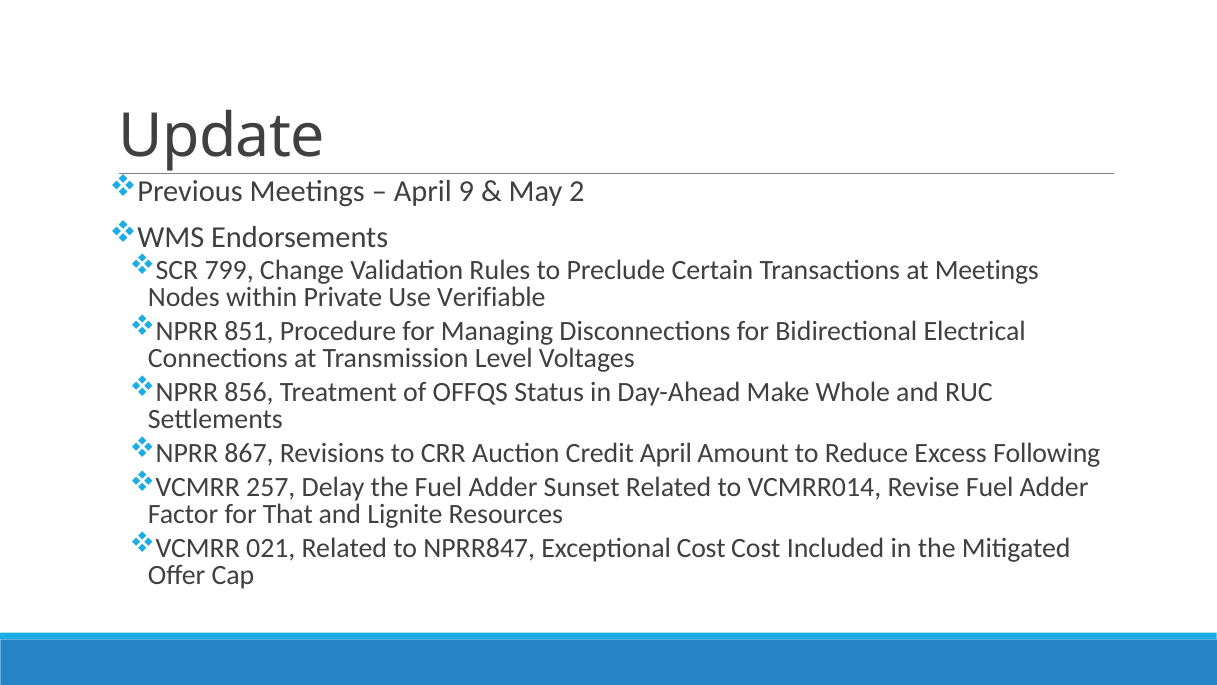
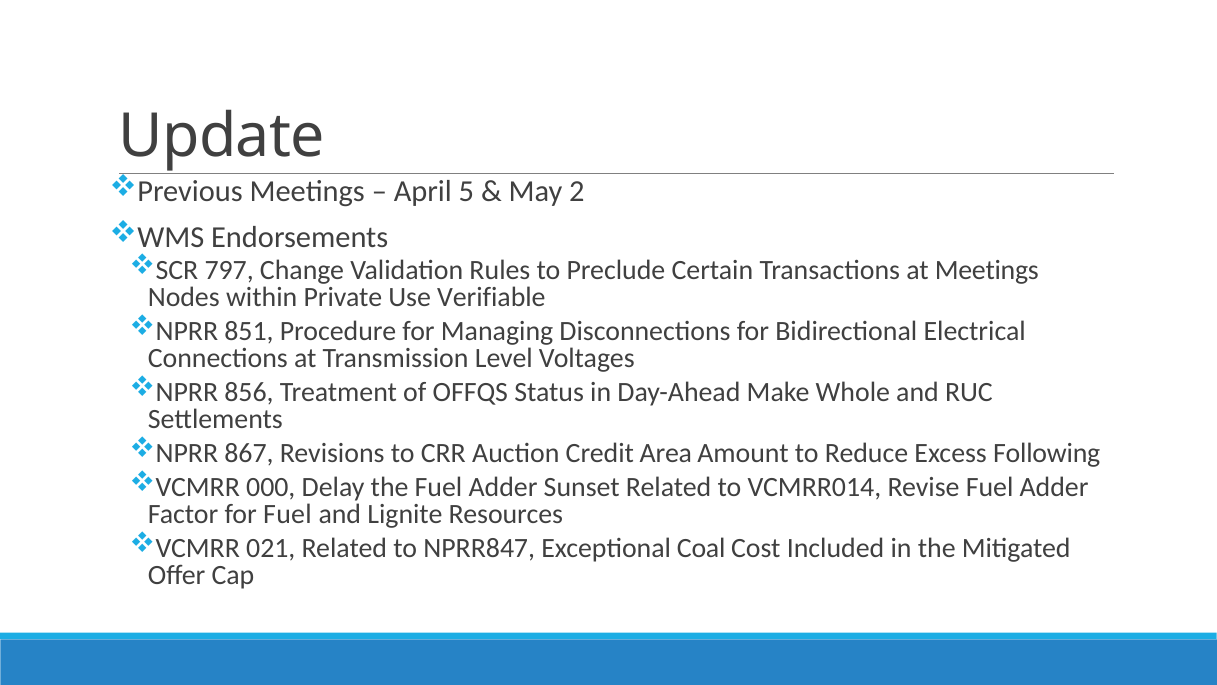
9: 9 -> 5
799: 799 -> 797
Credit April: April -> Area
257: 257 -> 000
for That: That -> Fuel
Exceptional Cost: Cost -> Coal
